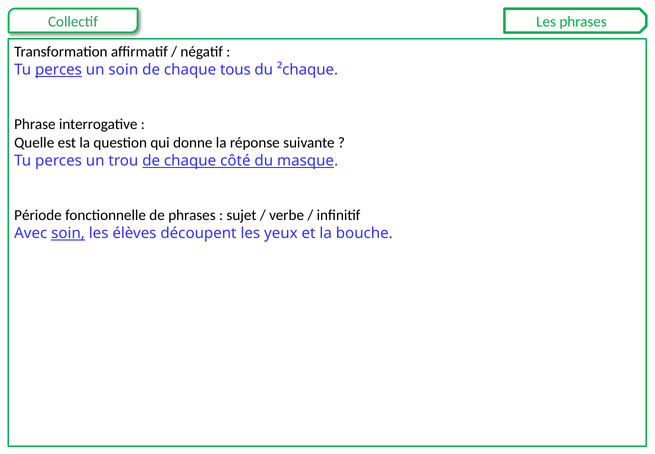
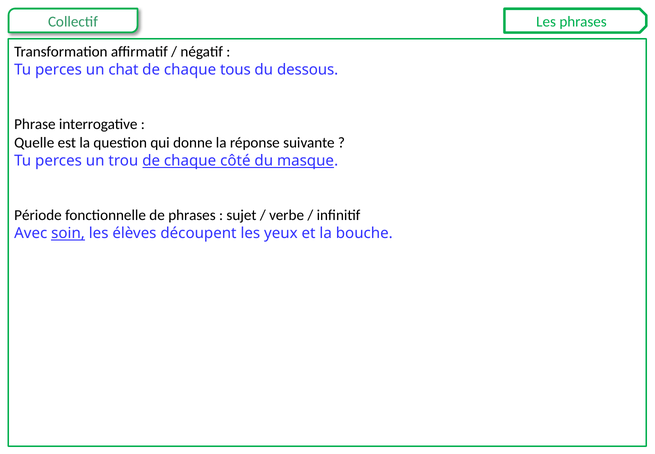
perces at (59, 70) underline: present -> none
un soin: soin -> chat
²chaque: ²chaque -> dessous
